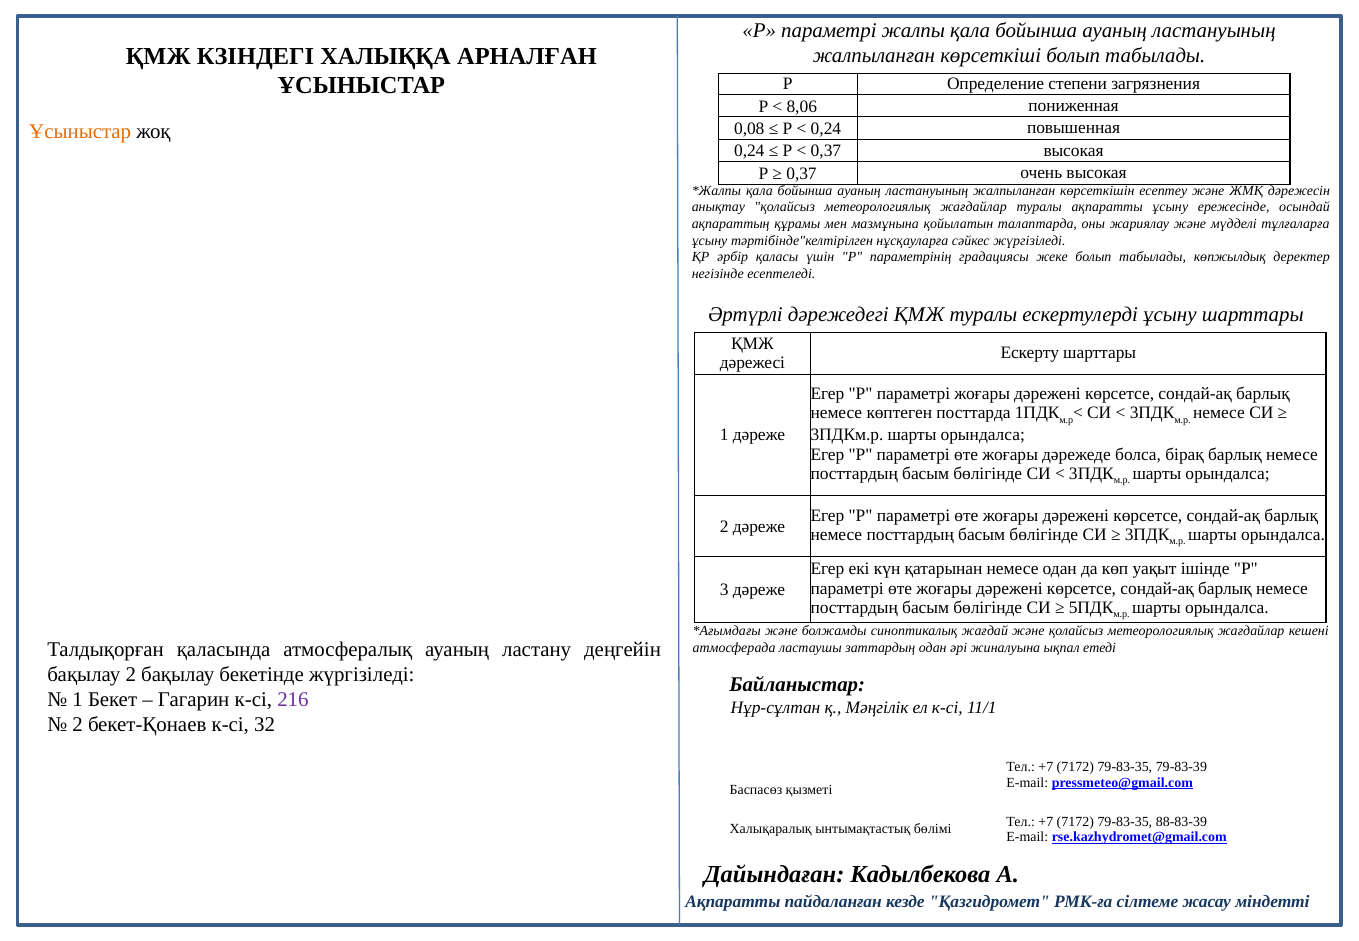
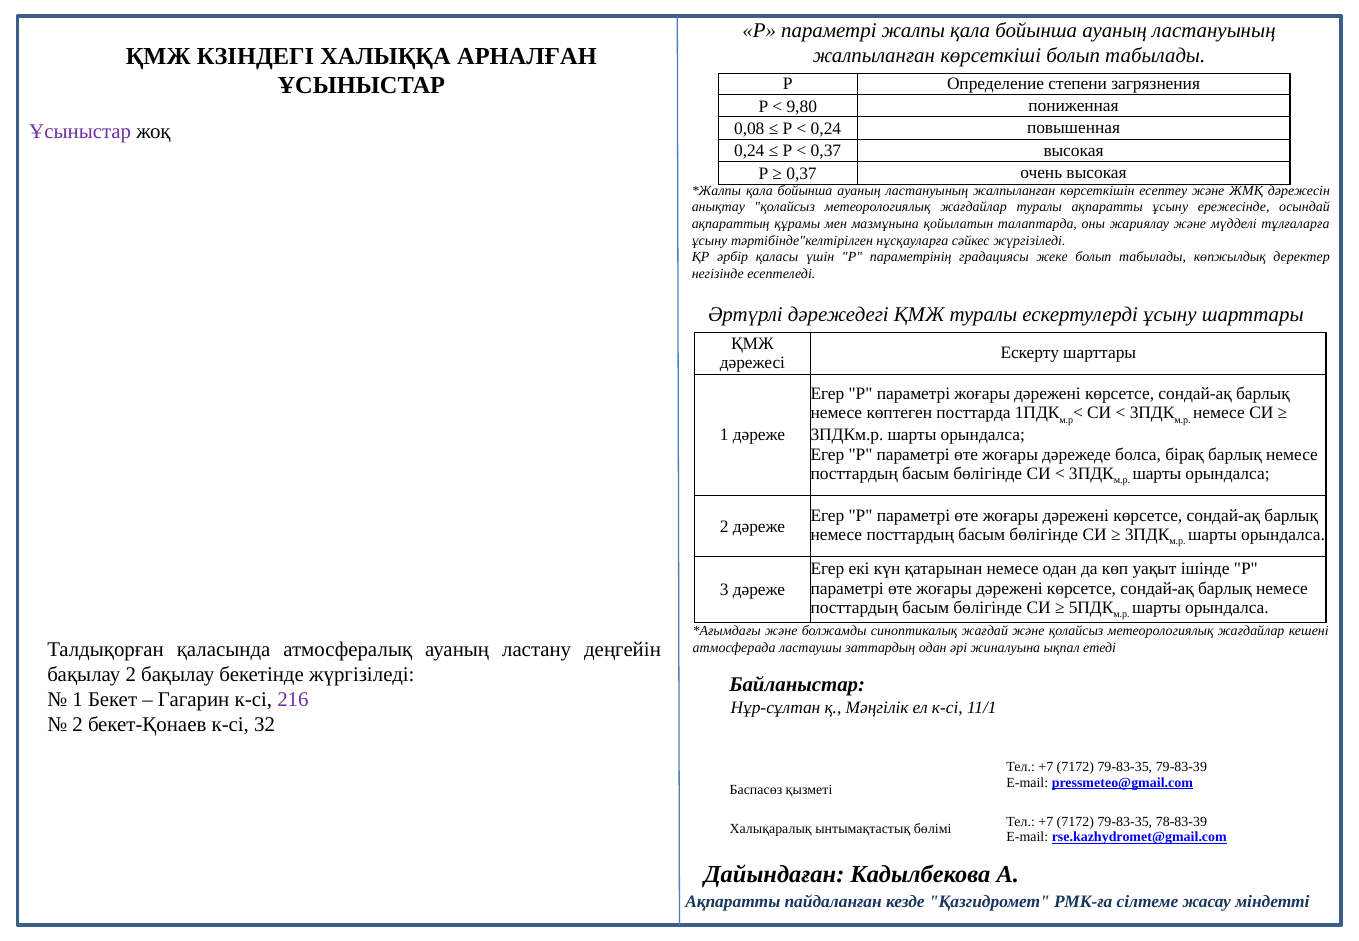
8,06: 8,06 -> 9,80
Ұсыныстар at (80, 132) colour: orange -> purple
88-83-39: 88-83-39 -> 78-83-39
